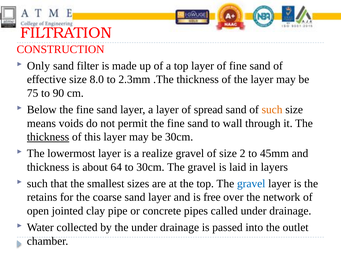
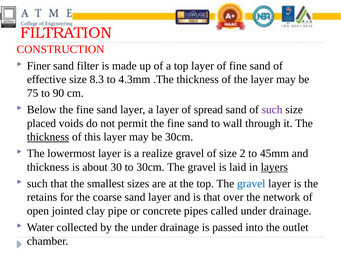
Only: Only -> Finer
8.0: 8.0 -> 8.3
2.3mm: 2.3mm -> 4.3mm
such at (272, 110) colour: orange -> purple
means: means -> placed
64: 64 -> 30
layers underline: none -> present
is free: free -> that
